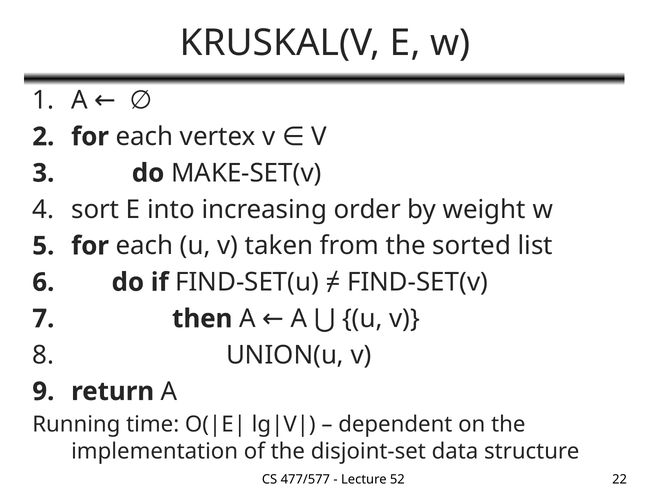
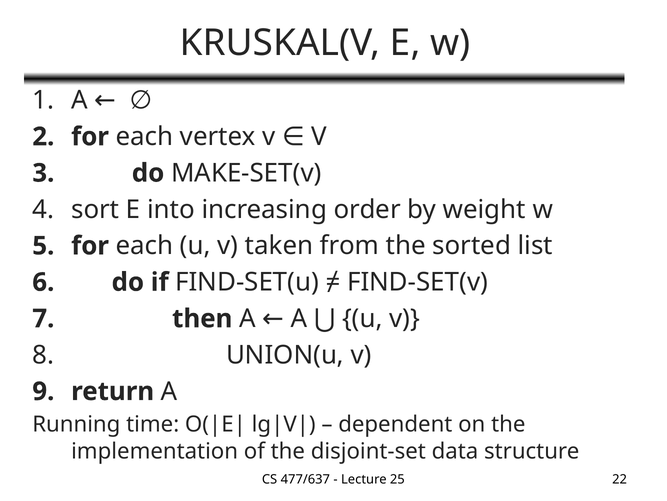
477/577: 477/577 -> 477/637
52: 52 -> 25
